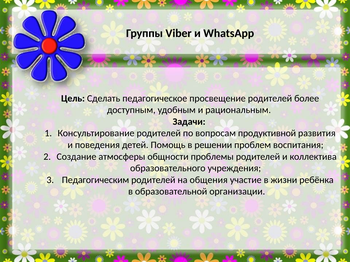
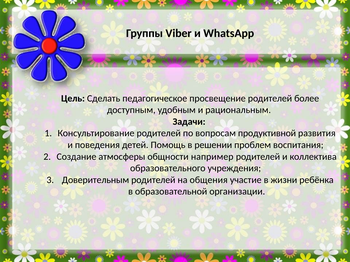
проблемы: проблемы -> например
Педагогическим: Педагогическим -> Доверительным
